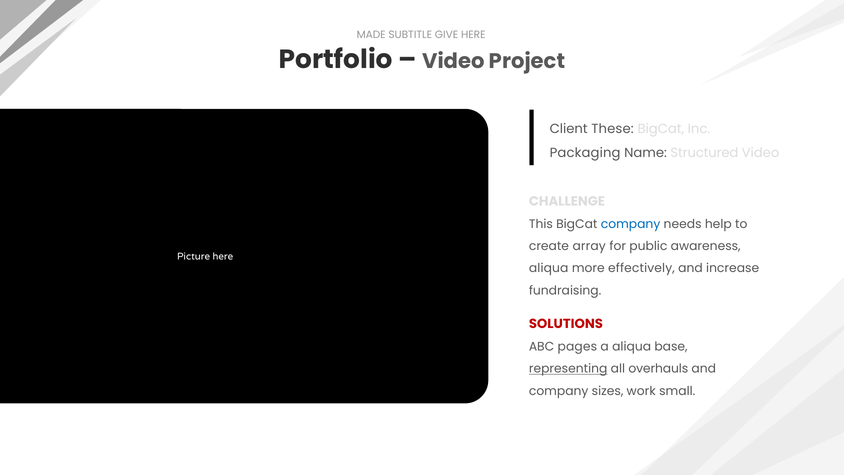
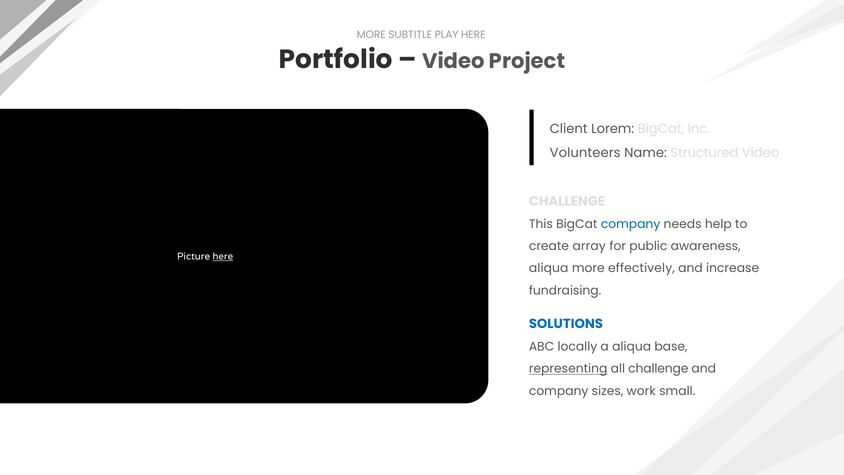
MADE at (371, 35): MADE -> MORE
GIVE: GIVE -> PLAY
These: These -> Lorem
Packaging: Packaging -> Volunteers
here at (223, 257) underline: none -> present
SOLUTIONS colour: red -> blue
pages: pages -> locally
all overhauls: overhauls -> challenge
